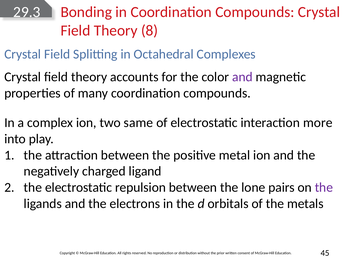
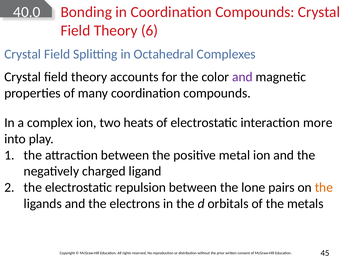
29.3: 29.3 -> 40.0
8: 8 -> 6
same: same -> heats
the at (324, 187) colour: purple -> orange
